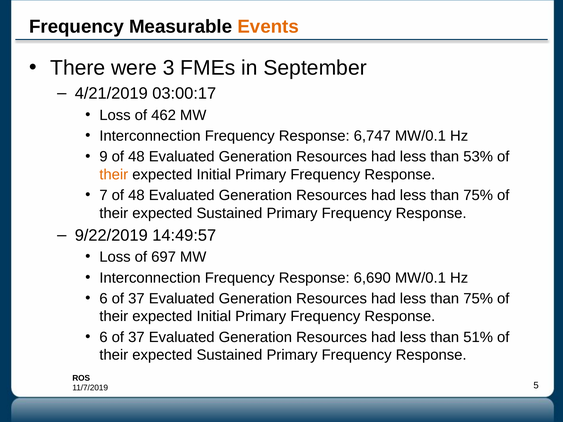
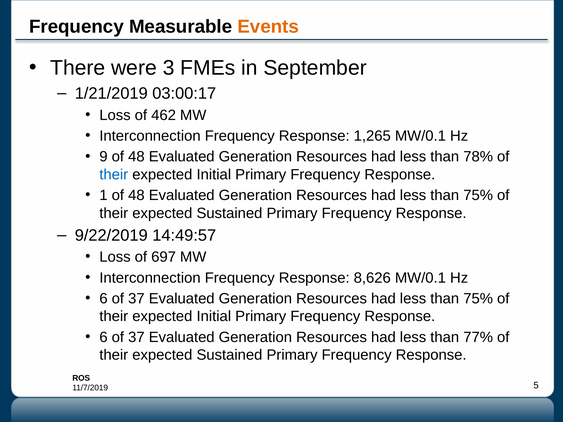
4/21/2019: 4/21/2019 -> 1/21/2019
6,747: 6,747 -> 1,265
53%: 53% -> 78%
their at (114, 175) colour: orange -> blue
7: 7 -> 1
6,690: 6,690 -> 8,626
51%: 51% -> 77%
